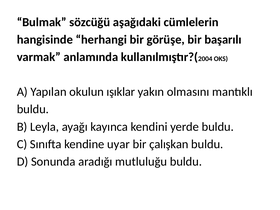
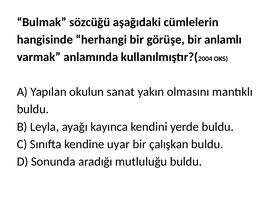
başarılı: başarılı -> anlamlı
ışıklar: ışıklar -> sanat
